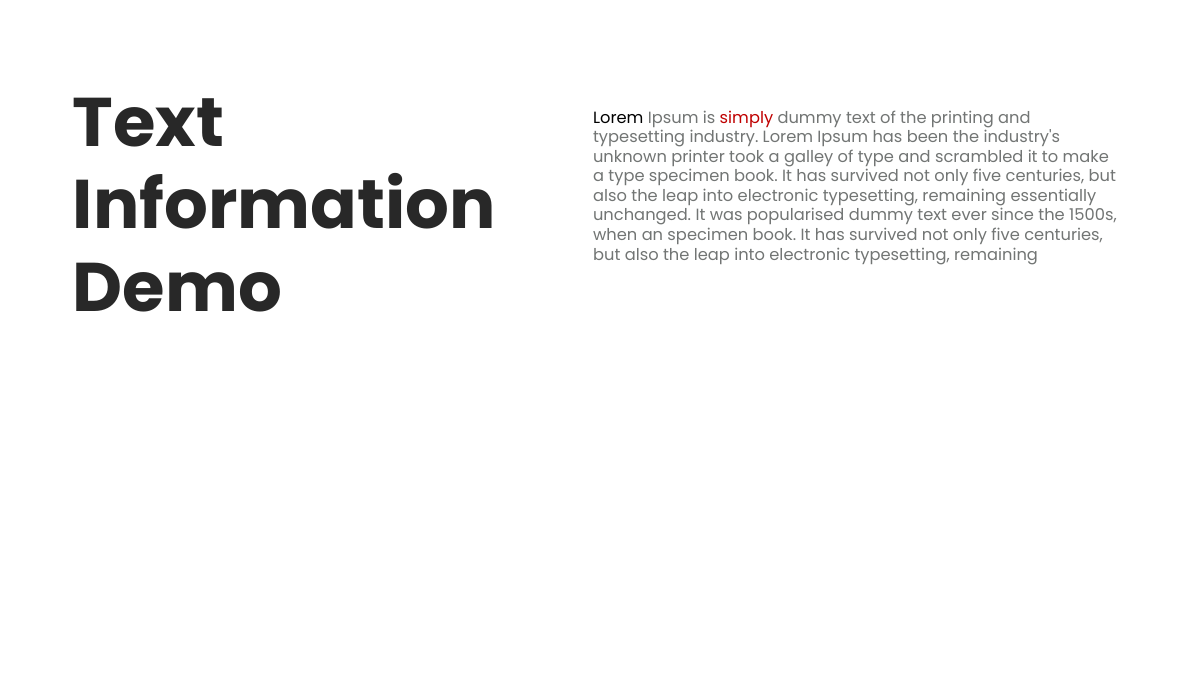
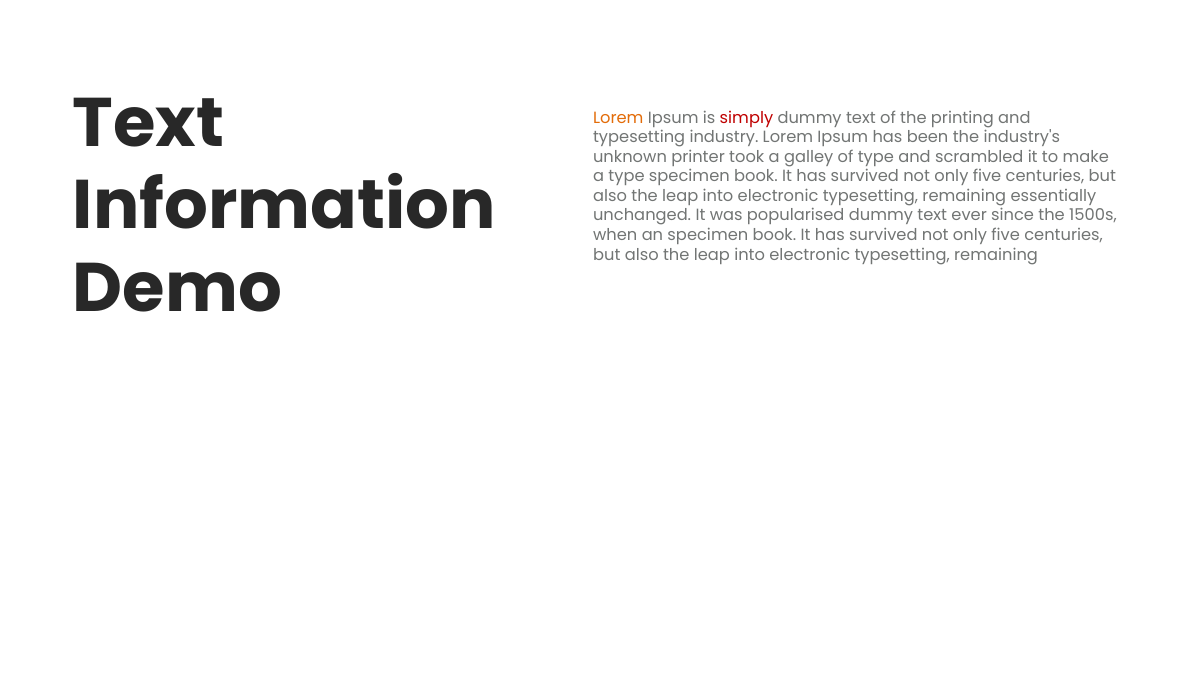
Lorem at (618, 118) colour: black -> orange
